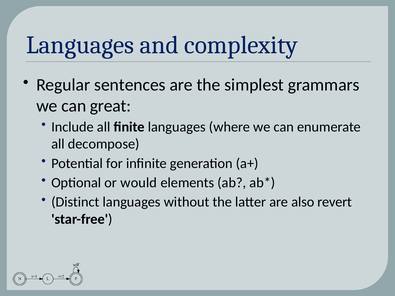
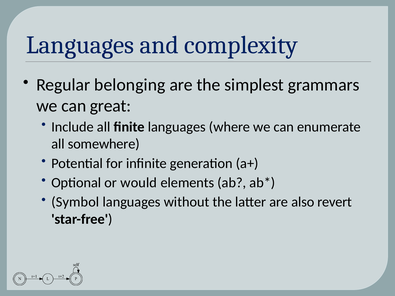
sentences: sentences -> belonging
decompose: decompose -> somewhere
Distinct: Distinct -> Symbol
